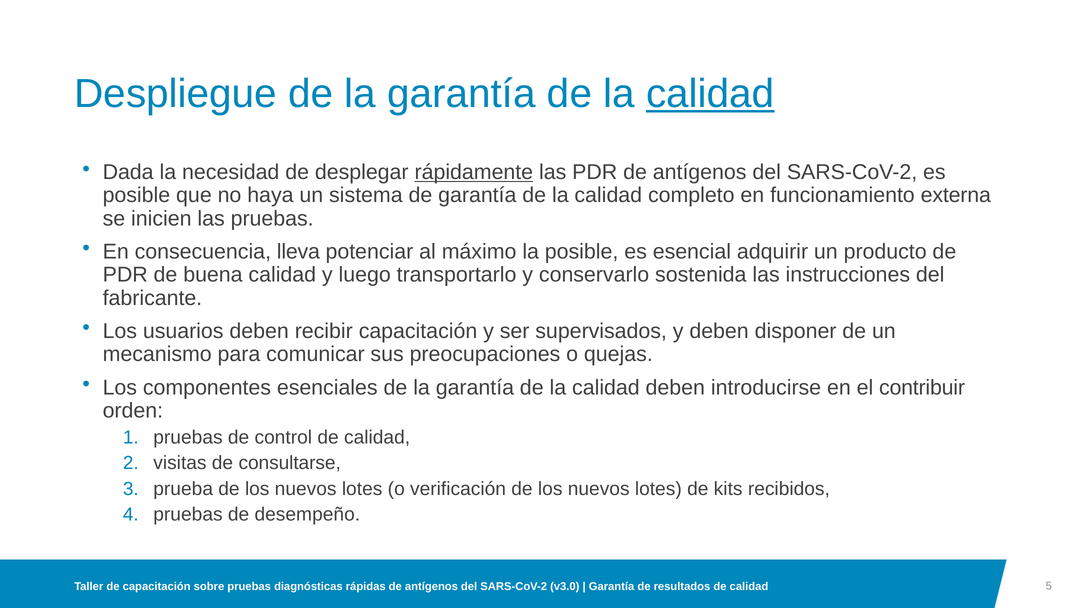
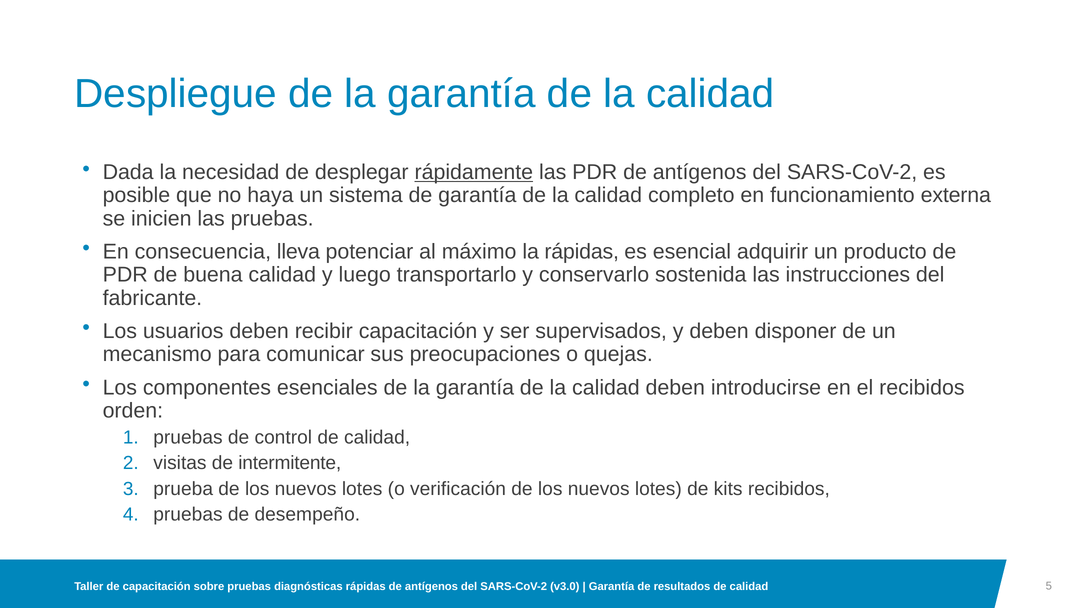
calidad at (710, 94) underline: present -> none
la posible: posible -> rápidas
el contribuir: contribuir -> recibidos
consultarse: consultarse -> intermitente
